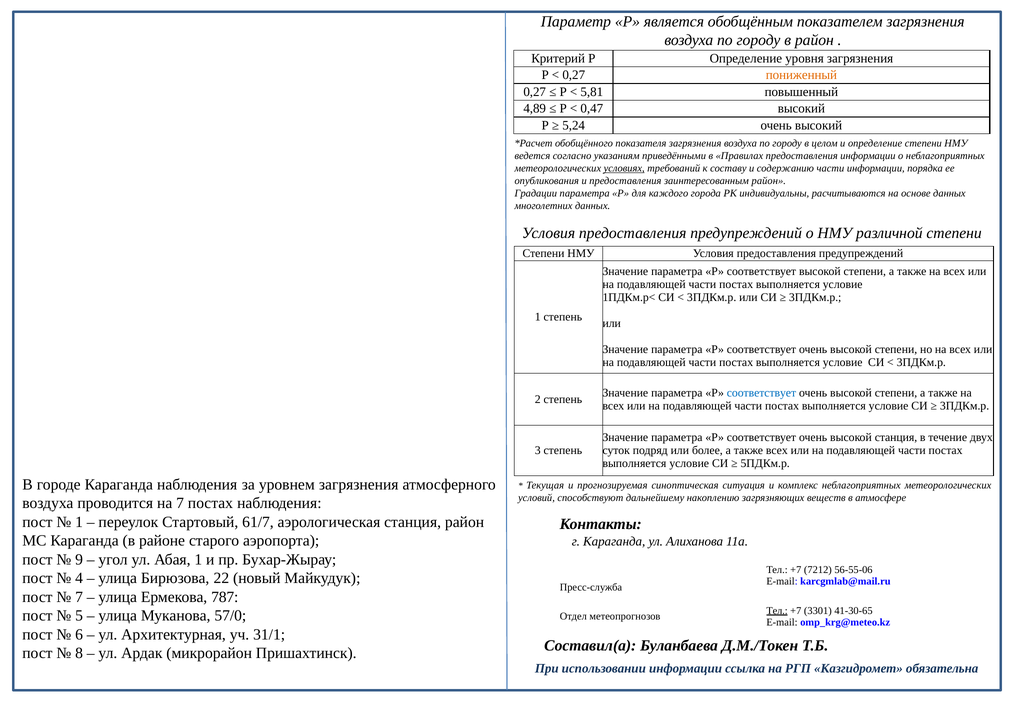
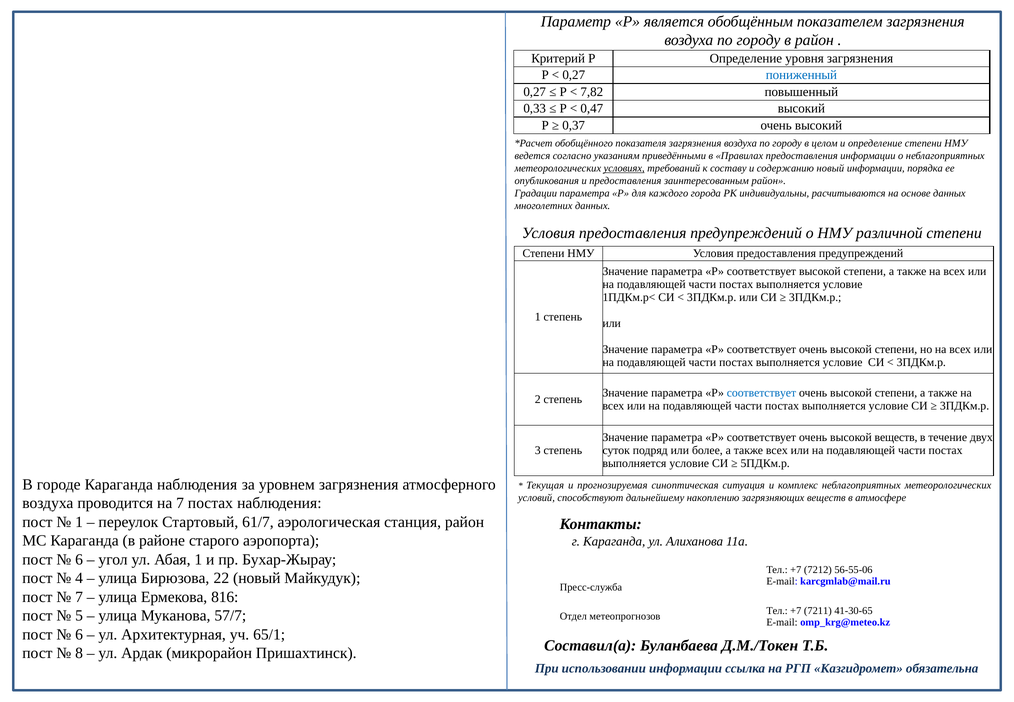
пониженный colour: orange -> blue
5,81: 5,81 -> 7,82
4,89: 4,89 -> 0,33
5,24: 5,24 -> 0,37
содержанию части: части -> новый
высокой станция: станция -> веществ
9 at (79, 559): 9 -> 6
787: 787 -> 816
Тел at (777, 611) underline: present -> none
3301: 3301 -> 7211
57/0: 57/0 -> 57/7
31/1: 31/1 -> 65/1
